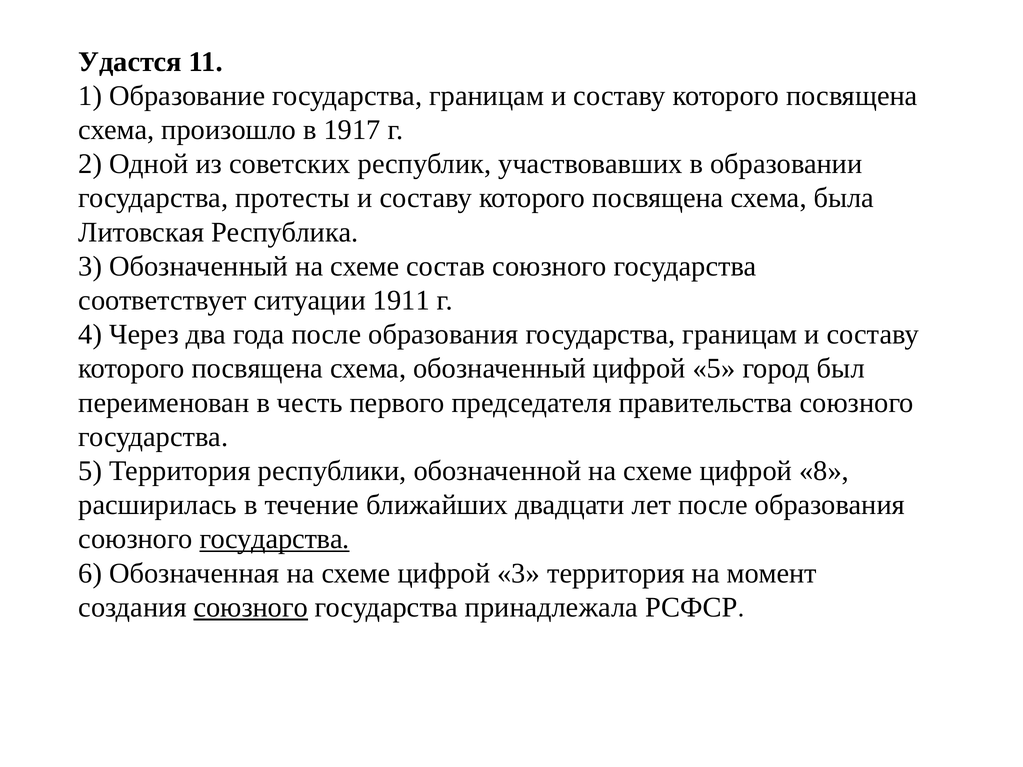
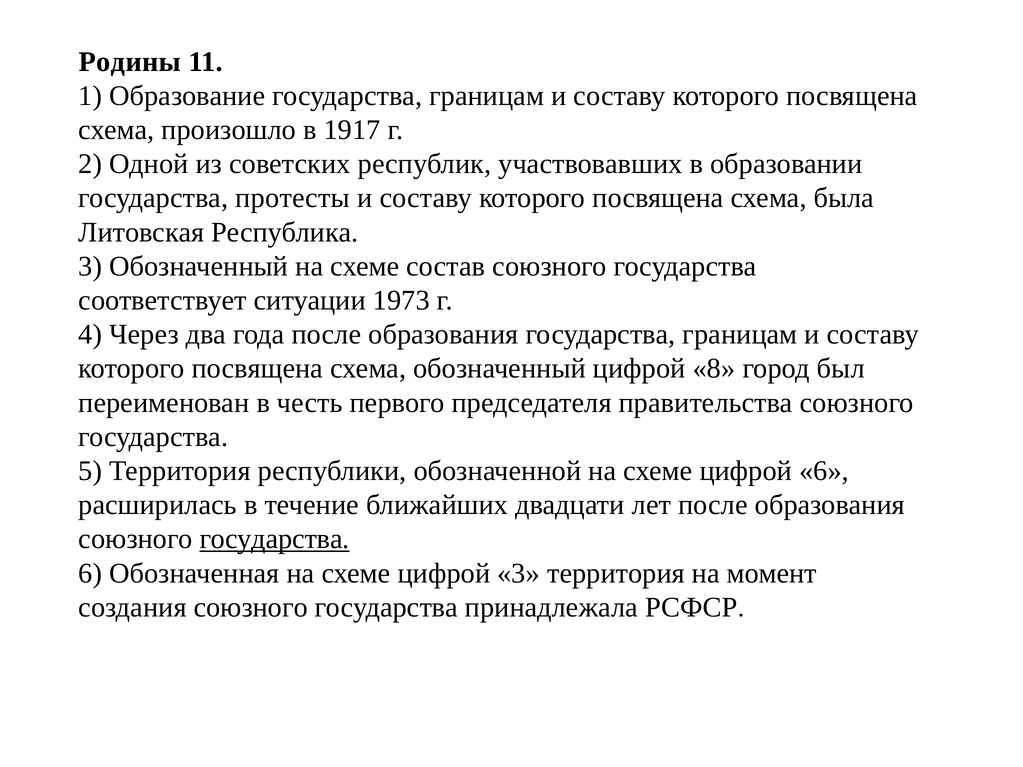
Удастся: Удастся -> Родины
1911: 1911 -> 1973
цифрой 5: 5 -> 8
цифрой 8: 8 -> 6
союзного at (251, 607) underline: present -> none
